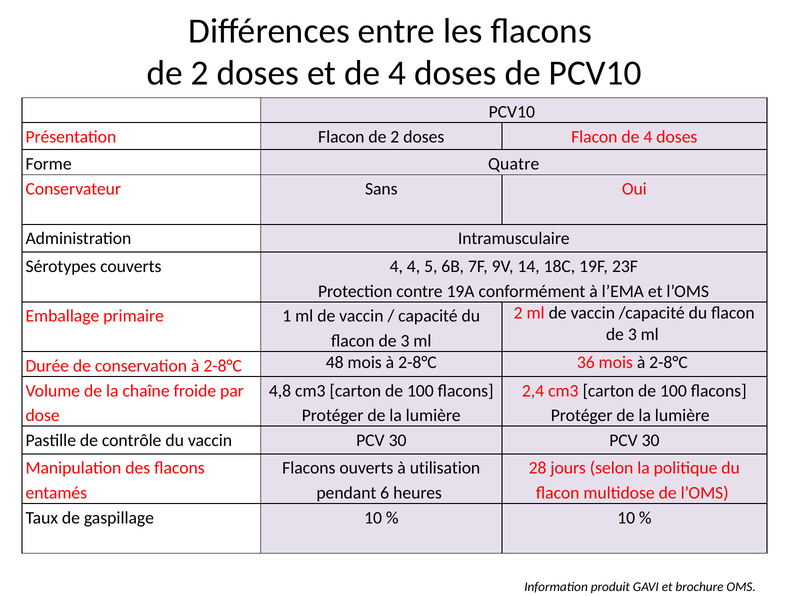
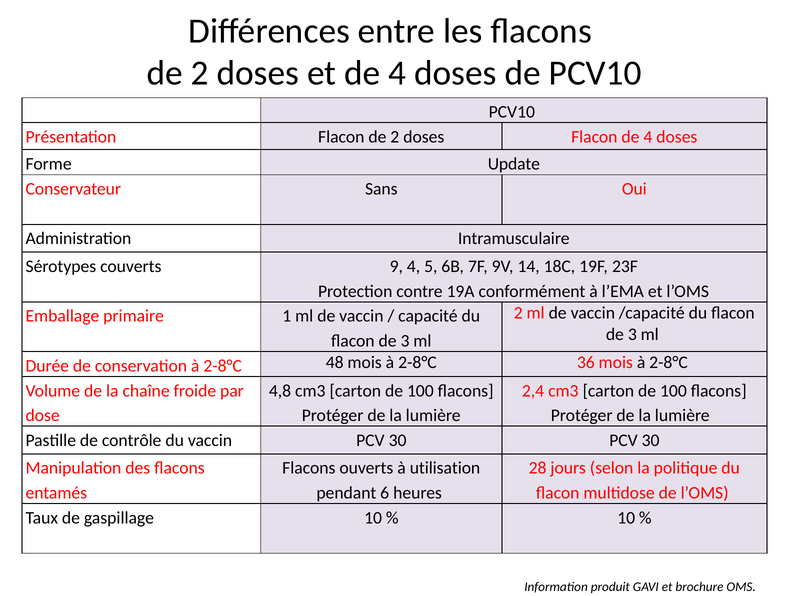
Quatre: Quatre -> Update
couverts 4: 4 -> 9
